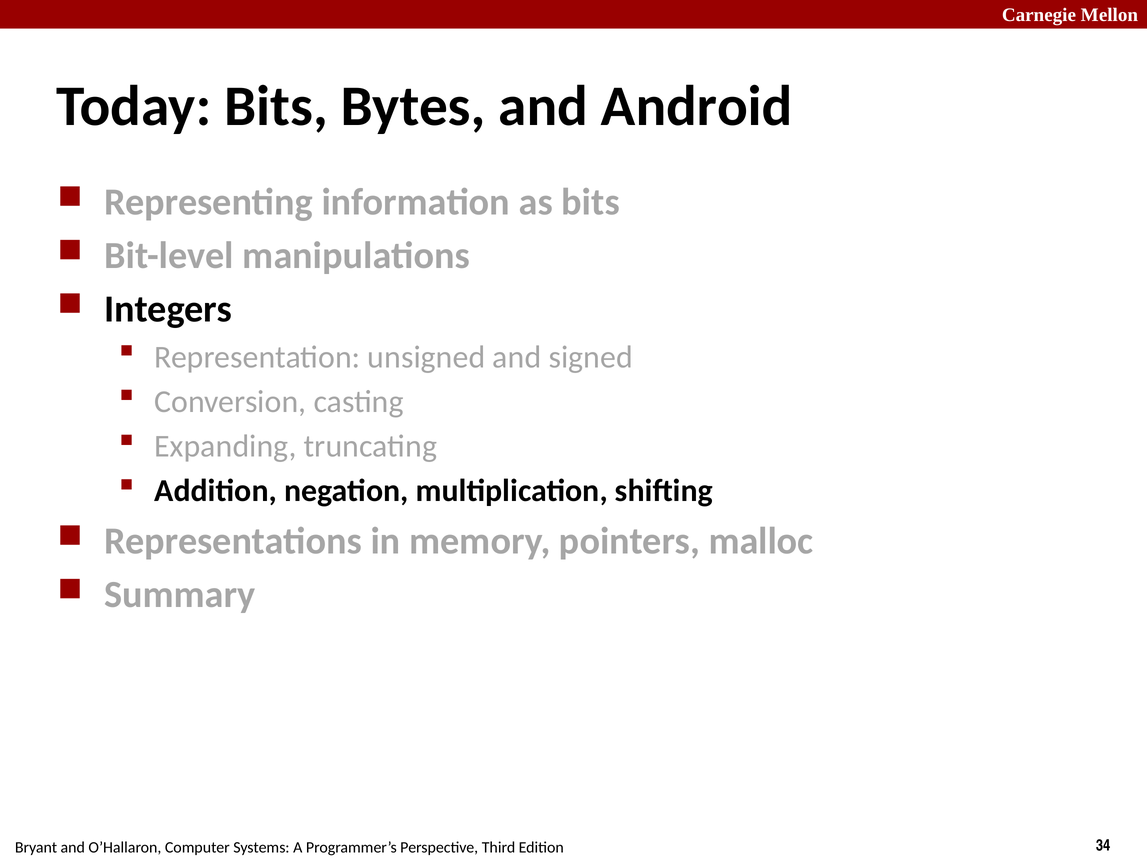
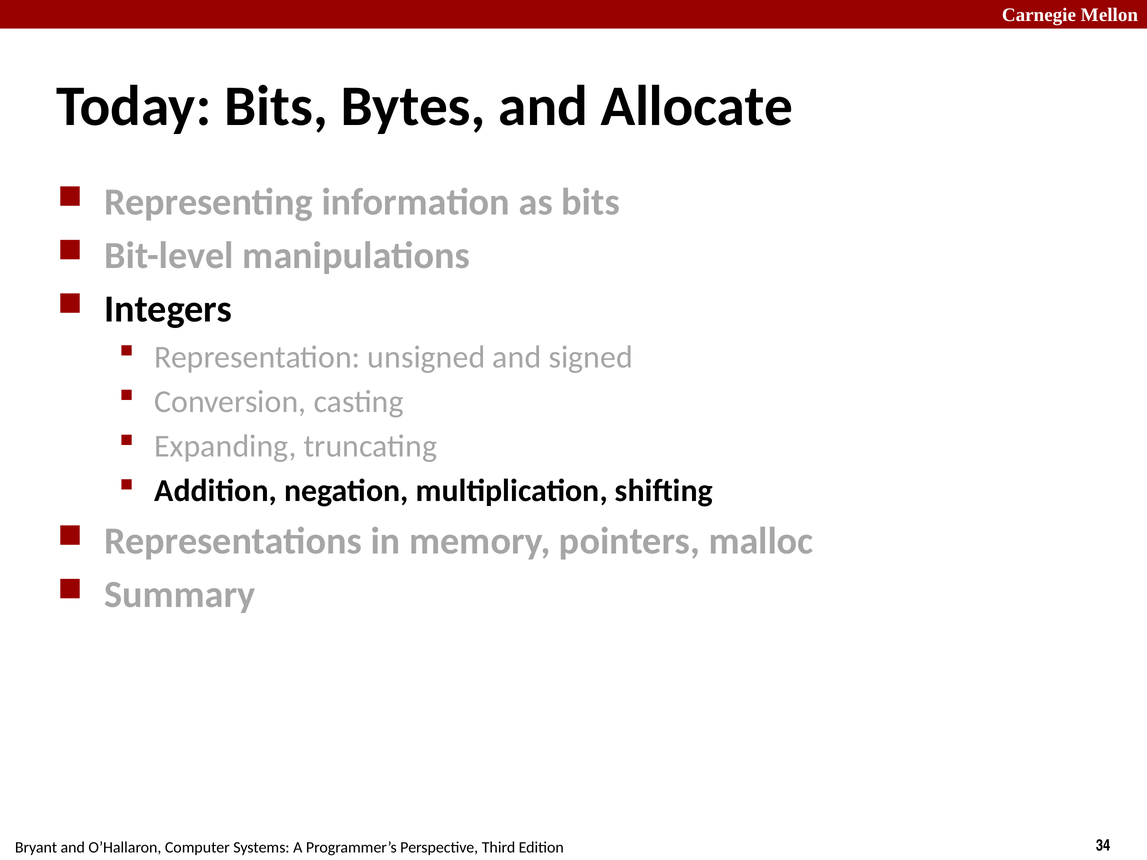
Android: Android -> Allocate
